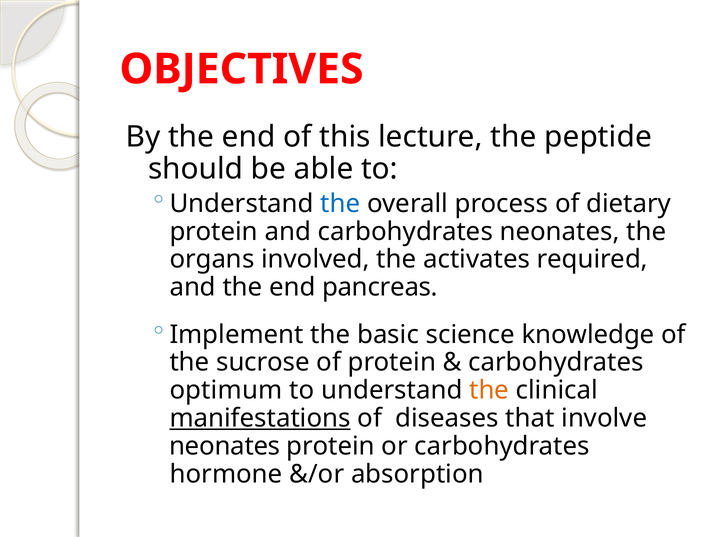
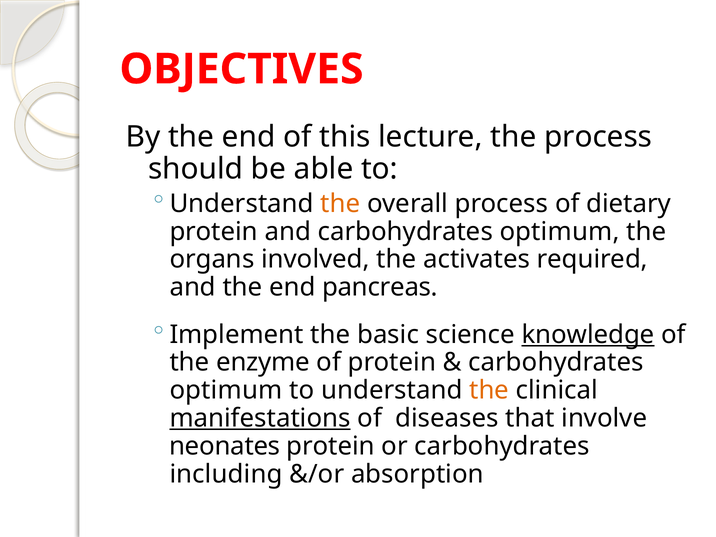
the peptide: peptide -> process
the at (340, 204) colour: blue -> orange
and carbohydrates neonates: neonates -> optimum
knowledge underline: none -> present
sucrose: sucrose -> enzyme
hormone: hormone -> including
